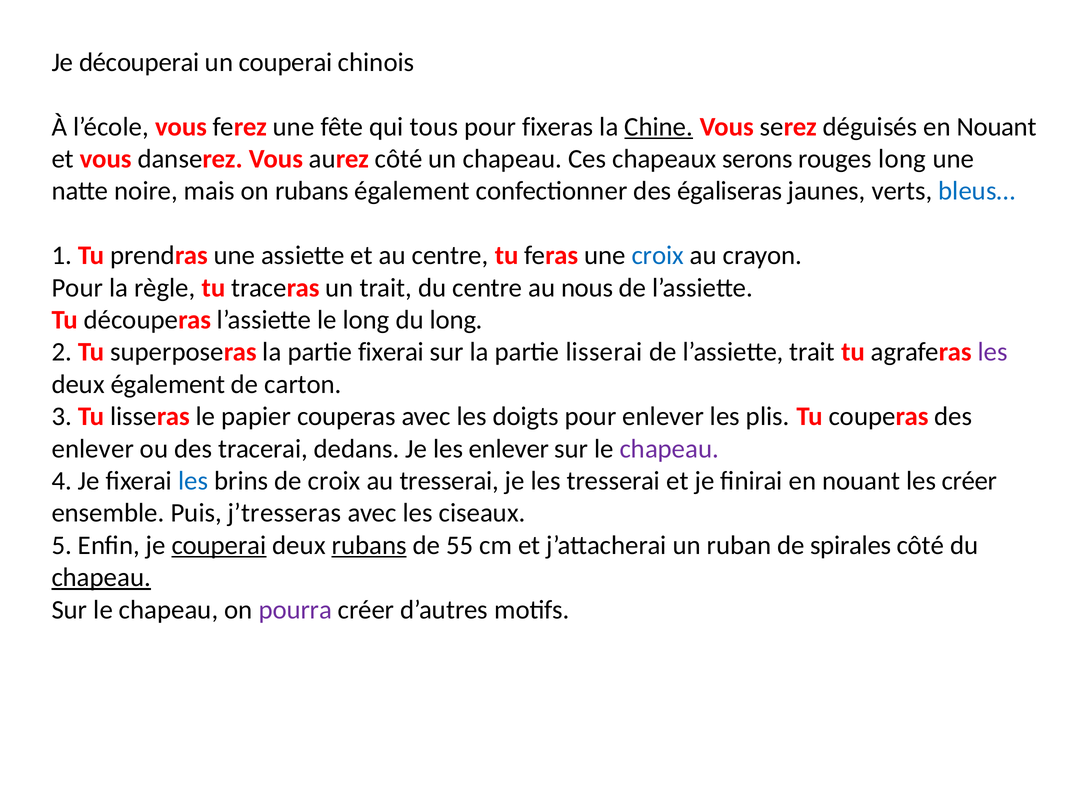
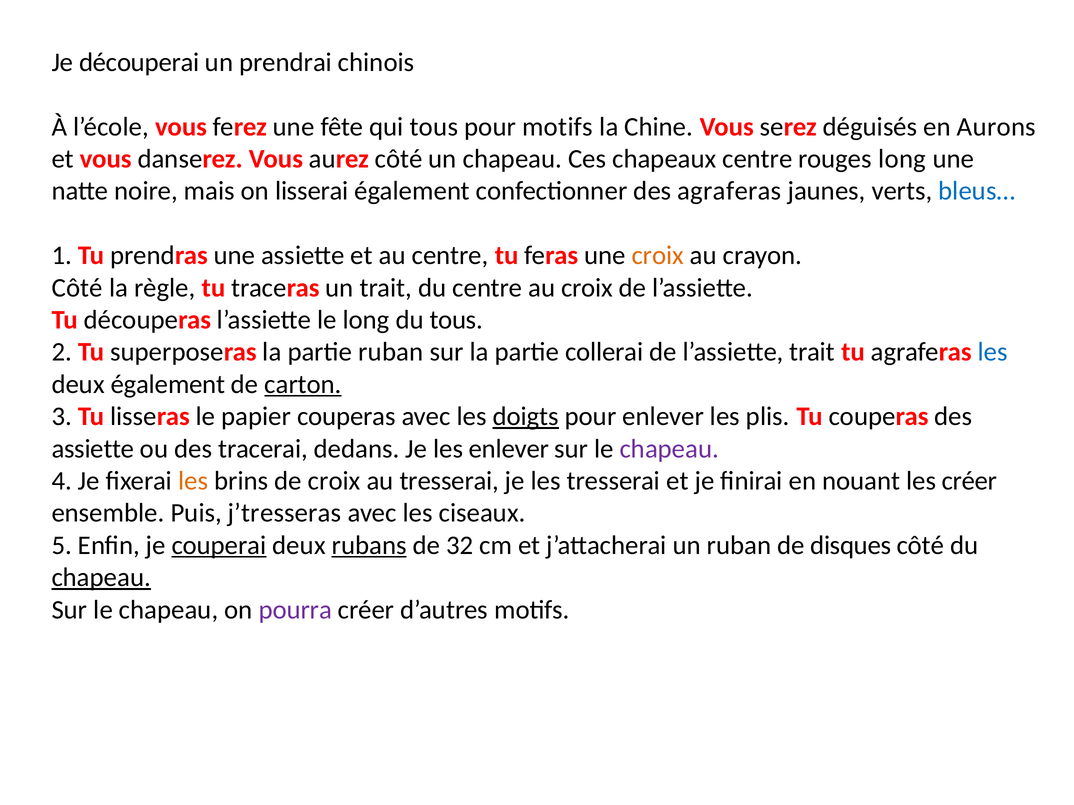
un couperai: couperai -> prendrai
pour fixeras: fixeras -> motifs
Chine underline: present -> none
déguisés en Nouant: Nouant -> Aurons
chapeaux serons: serons -> centre
on rubans: rubans -> lisserai
des égaliseras: égaliseras -> agraferas
croix at (658, 256) colour: blue -> orange
Pour at (77, 288): Pour -> Côté
au nous: nous -> croix
du long: long -> tous
partie fixerai: fixerai -> ruban
lisserai: lisserai -> collerai
les at (993, 352) colour: purple -> blue
carton underline: none -> present
doigts underline: none -> present
enlever at (93, 449): enlever -> assiette
les at (193, 481) colour: blue -> orange
55: 55 -> 32
spirales: spirales -> disques
